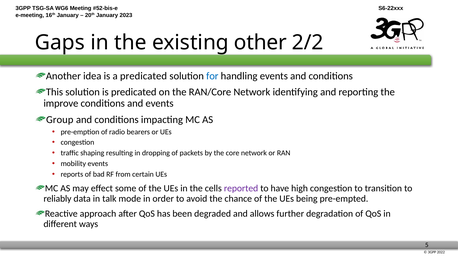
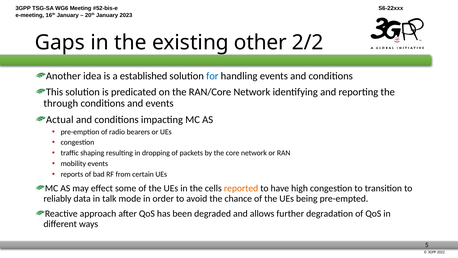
a predicated: predicated -> established
improve: improve -> through
Group: Group -> Actual
reported colour: purple -> orange
